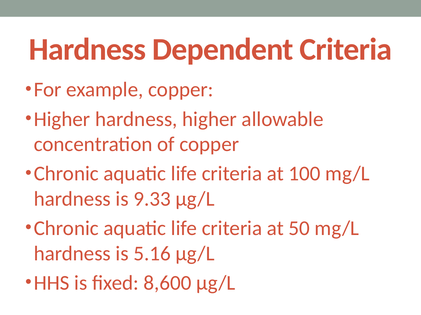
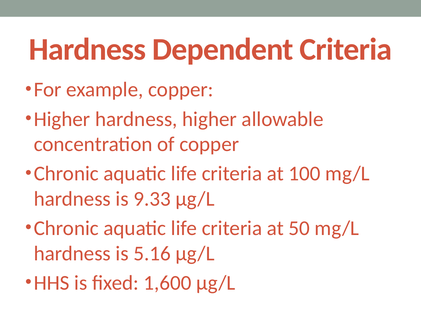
8,600: 8,600 -> 1,600
